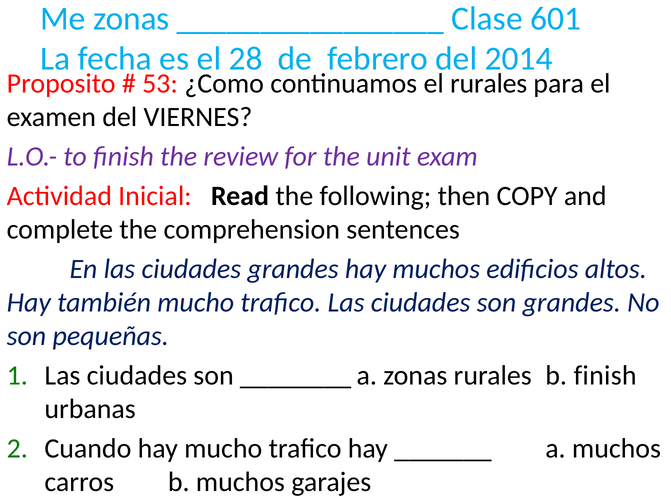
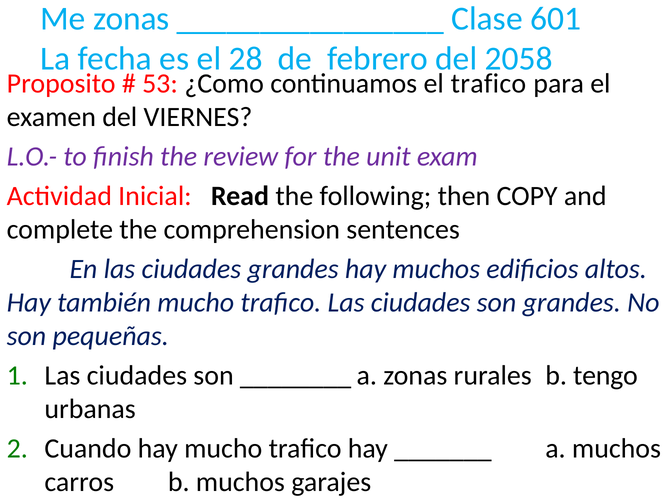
2014: 2014 -> 2058
el rurales: rurales -> trafico
b finish: finish -> tengo
